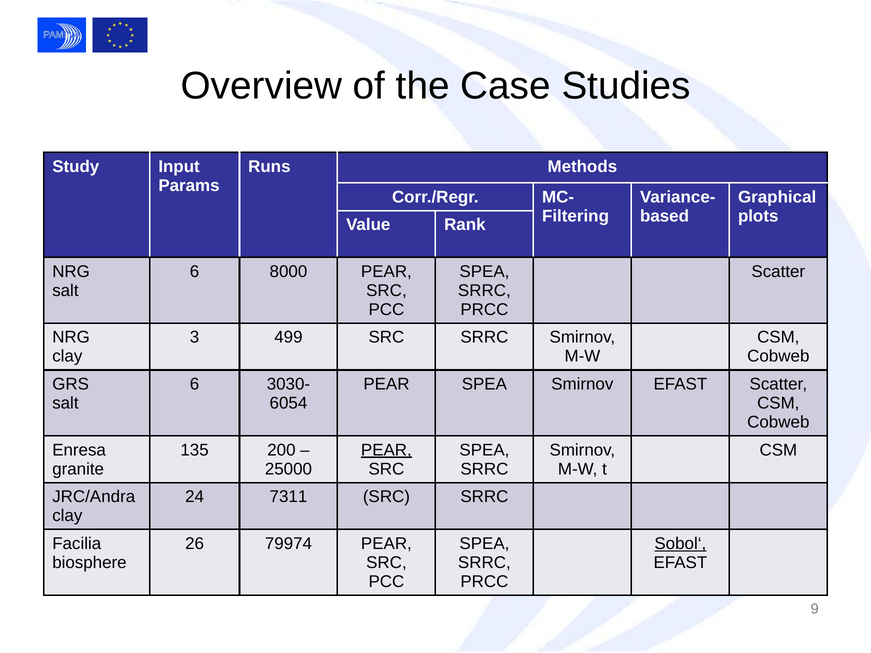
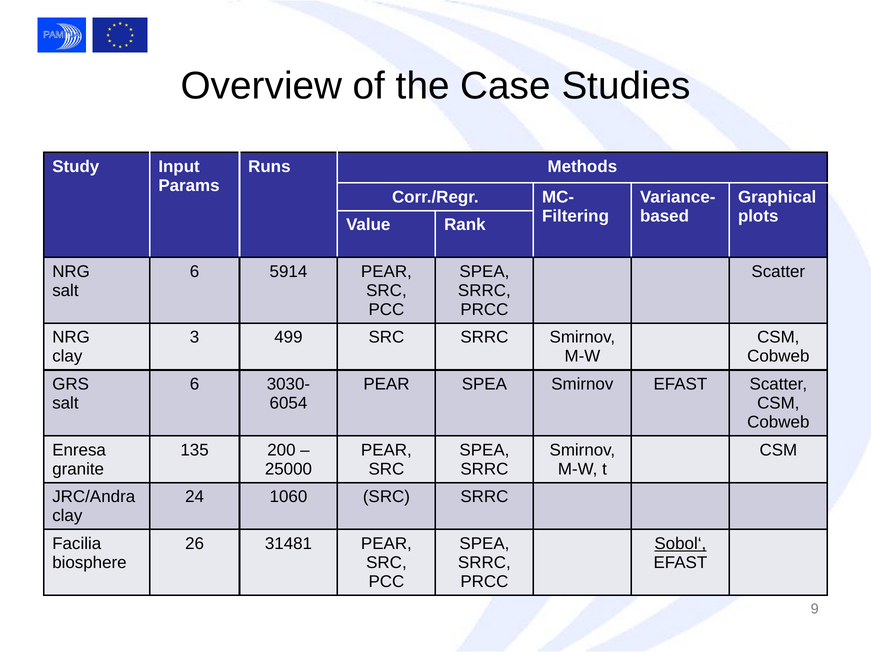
8000: 8000 -> 5914
PEAR at (386, 450) underline: present -> none
7311: 7311 -> 1060
79974: 79974 -> 31481
